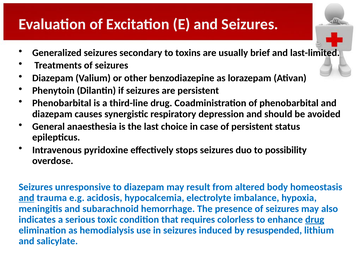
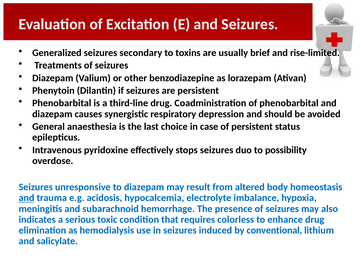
last-limited: last-limited -> rise-limited
drug at (315, 220) underline: present -> none
resuspended: resuspended -> conventional
